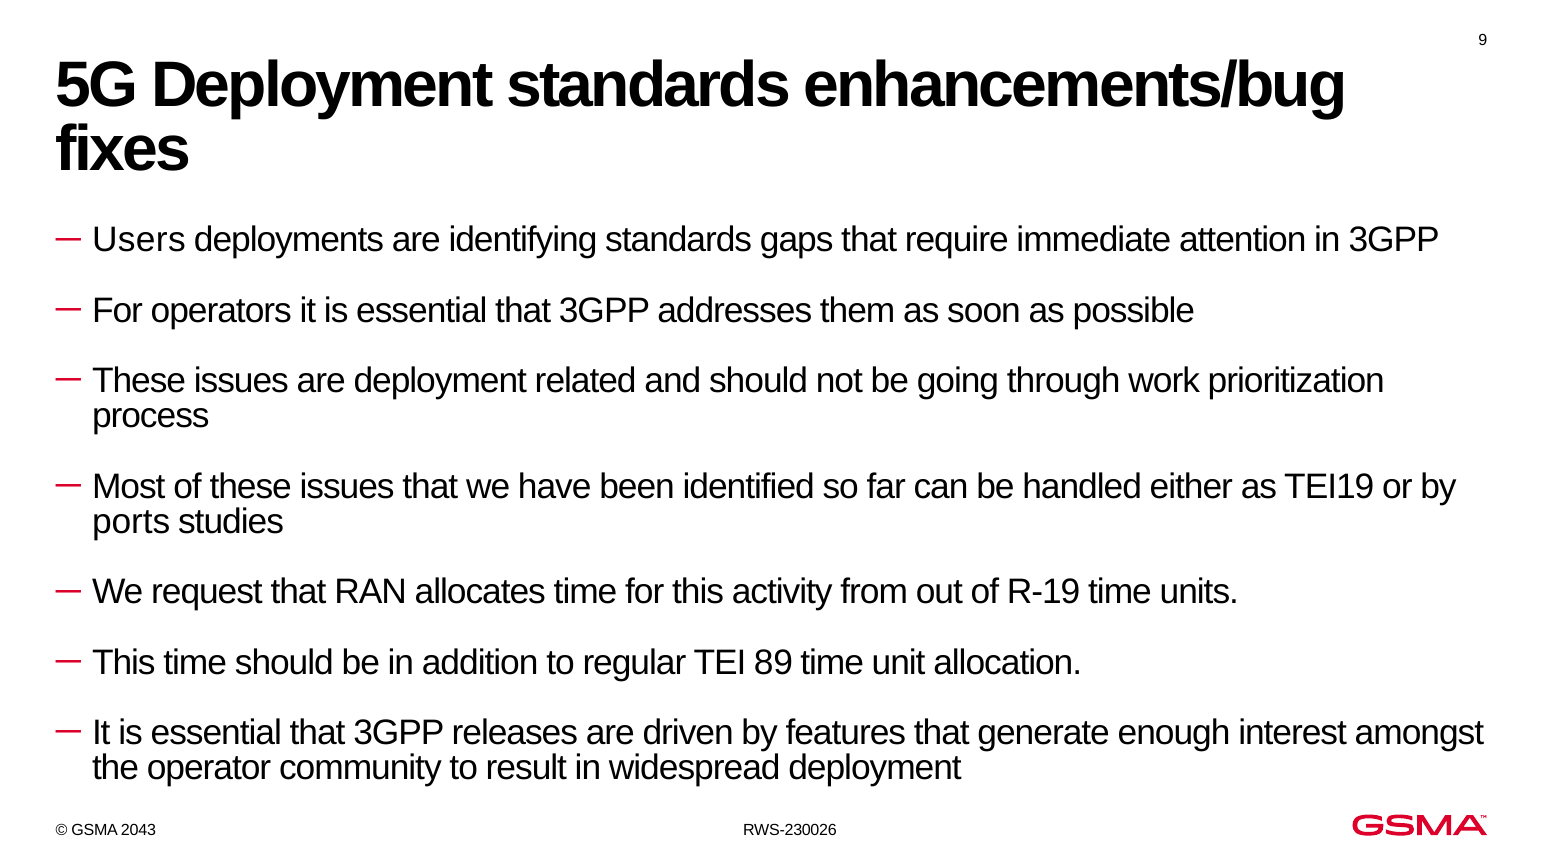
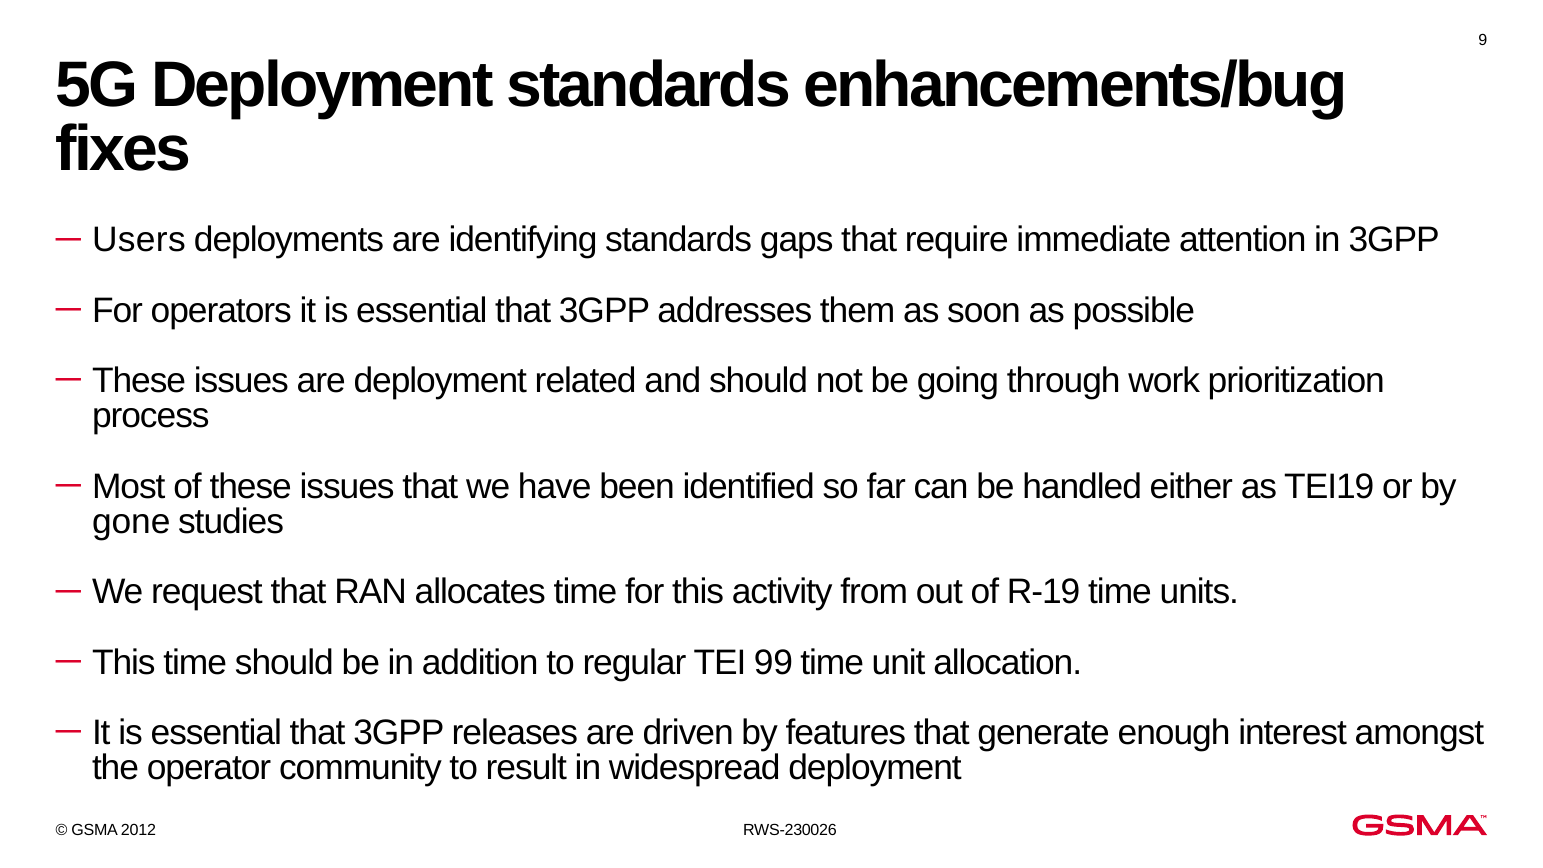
ports: ports -> gone
89: 89 -> 99
2043: 2043 -> 2012
